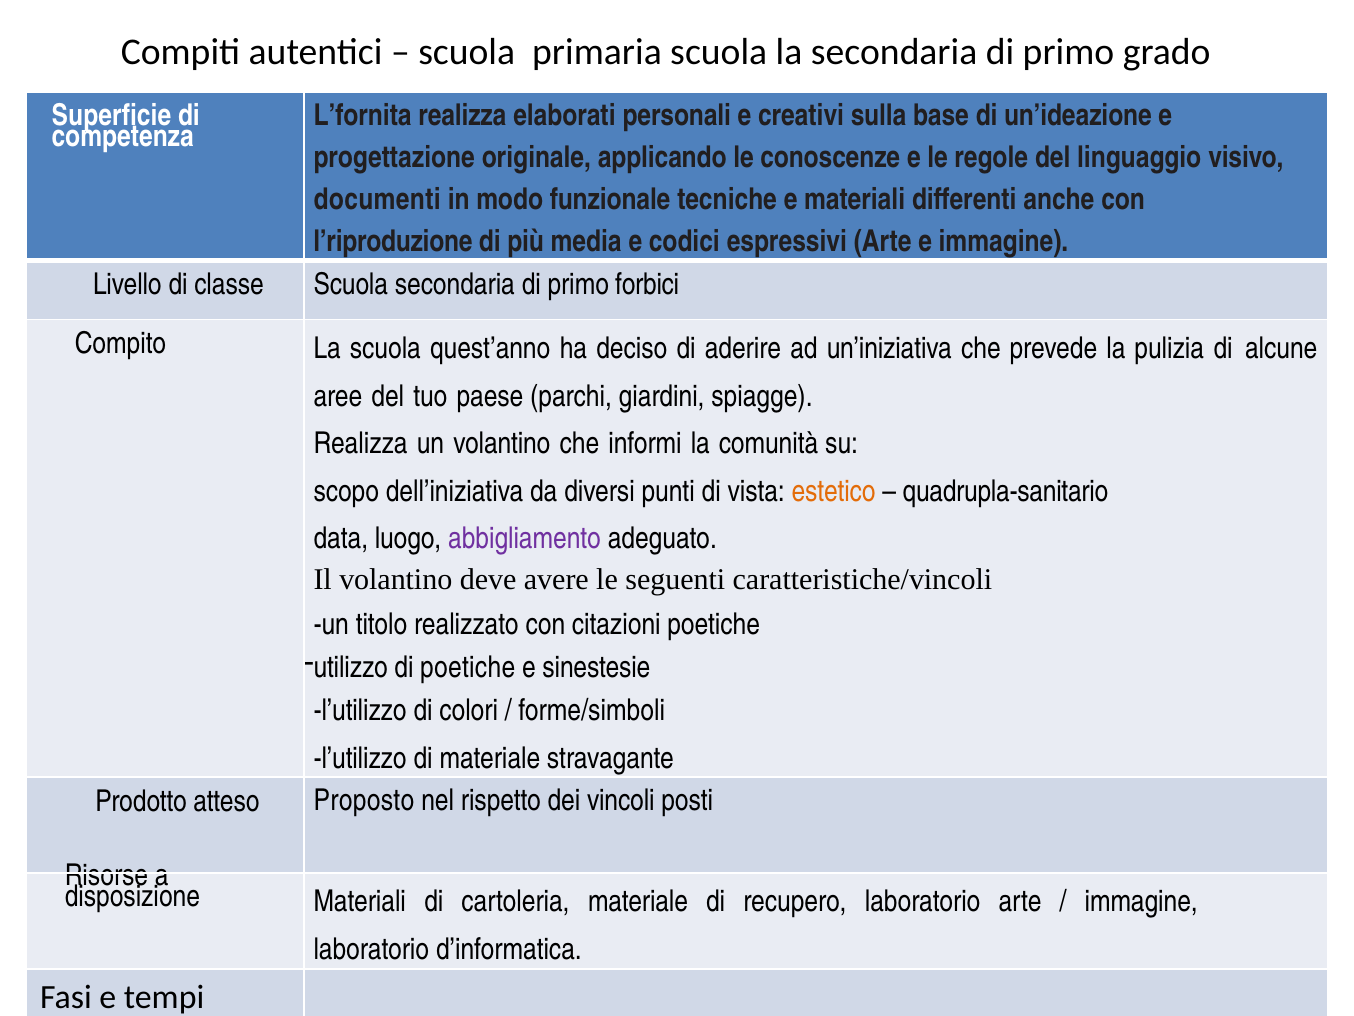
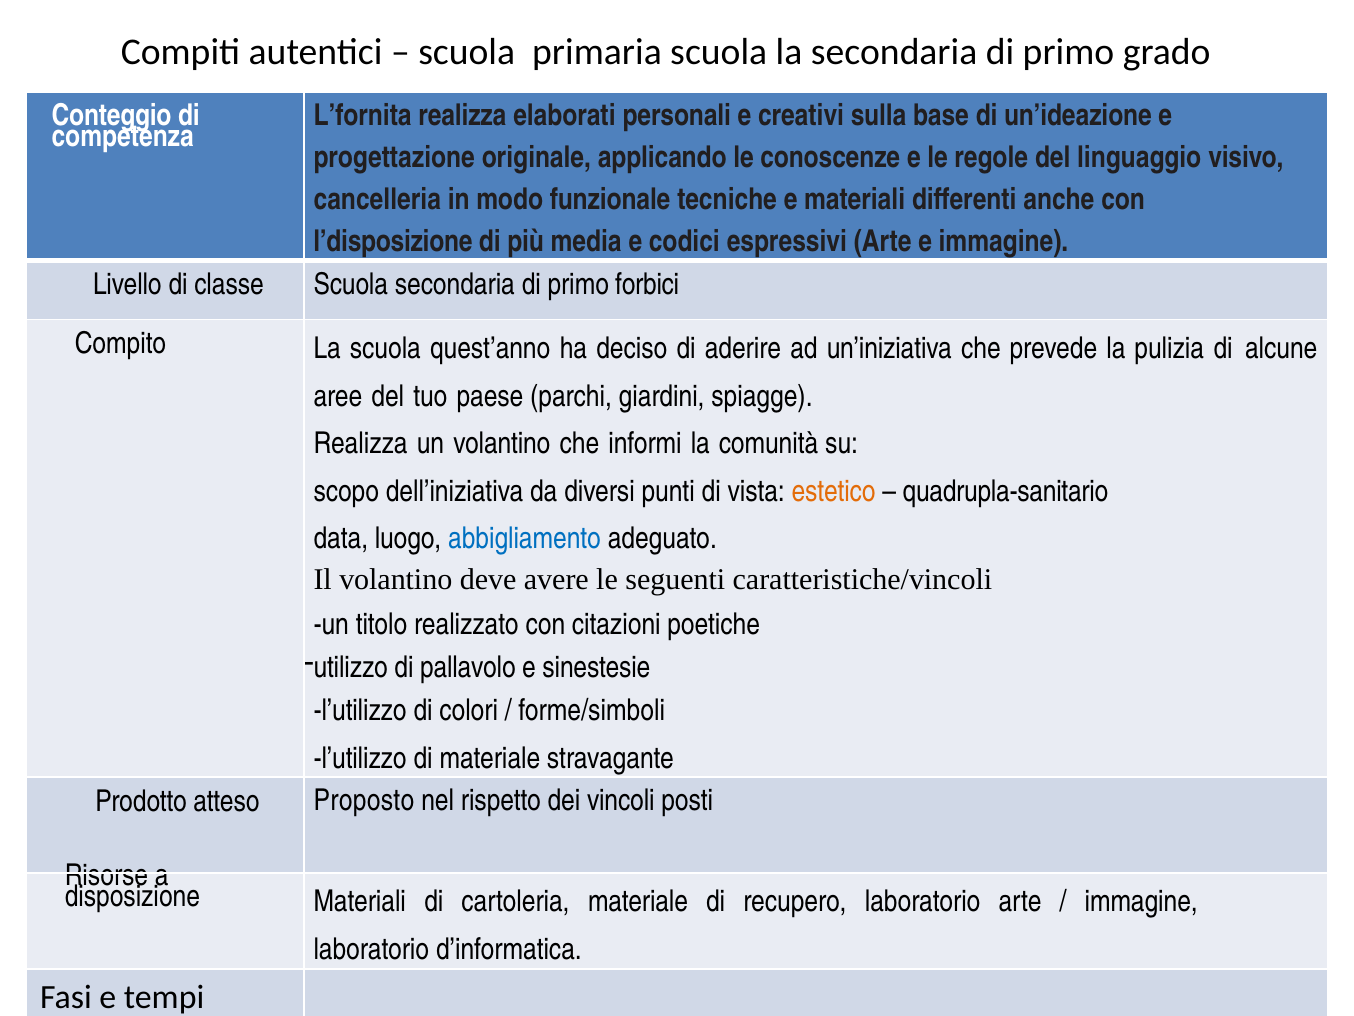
Superficie: Superficie -> Conteggio
documenti: documenti -> cancelleria
l’riproduzione: l’riproduzione -> l’disposizione
abbigliamento colour: purple -> blue
di poetiche: poetiche -> pallavolo
